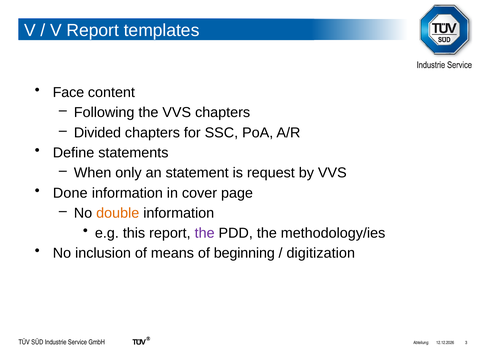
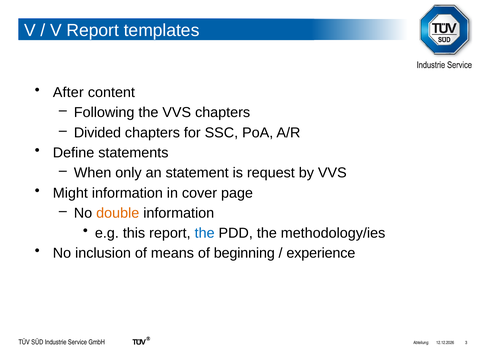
Face: Face -> After
Done: Done -> Might
the at (205, 233) colour: purple -> blue
digitization: digitization -> experience
